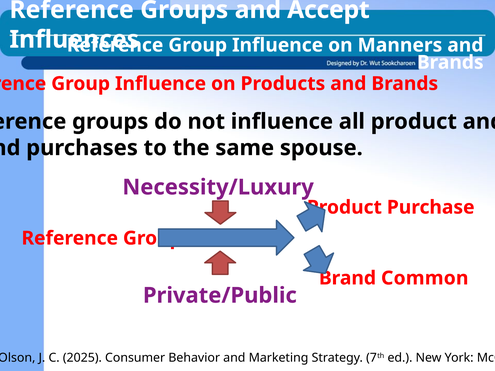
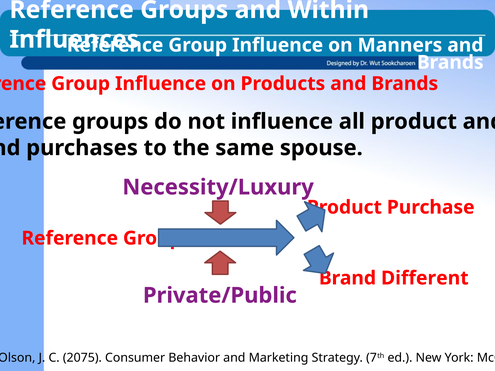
Accept: Accept -> Within
Common: Common -> Different
2025: 2025 -> 2075
